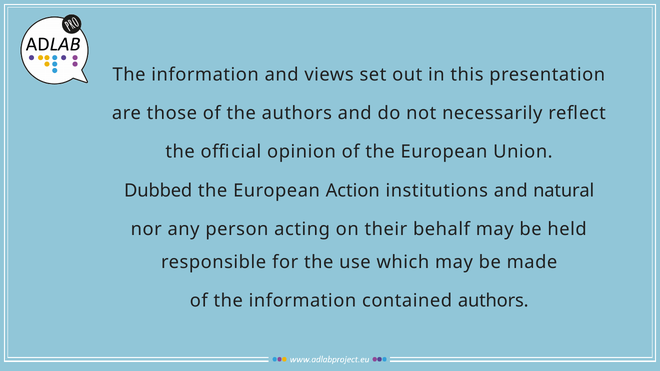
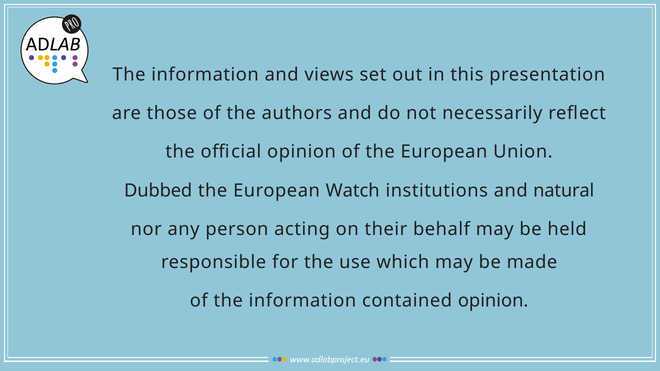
Action: Action -> Watch
contained authors: authors -> opinion
